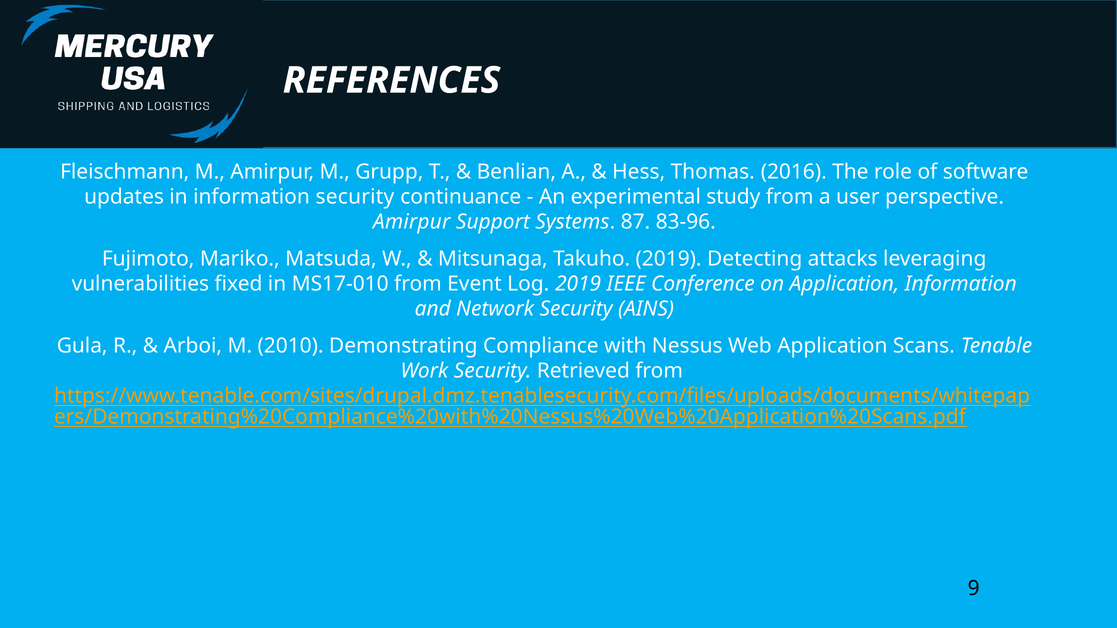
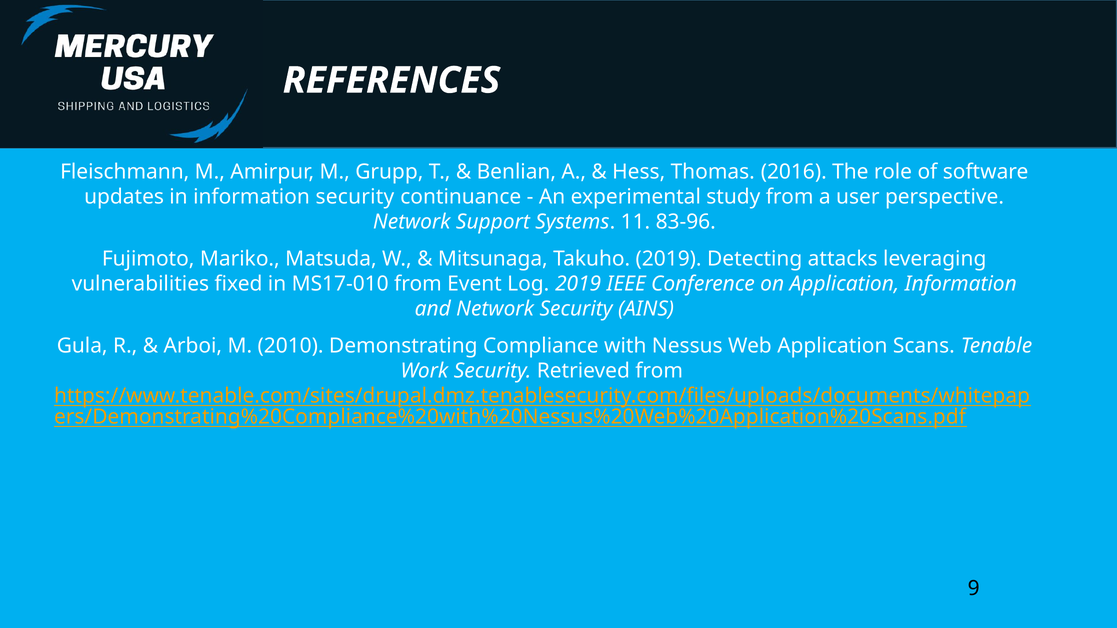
Amirpur at (412, 222): Amirpur -> Network
87: 87 -> 11
